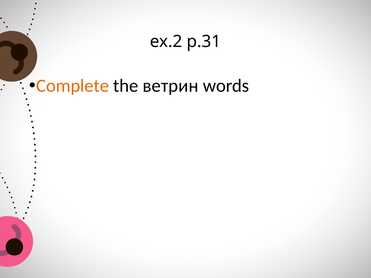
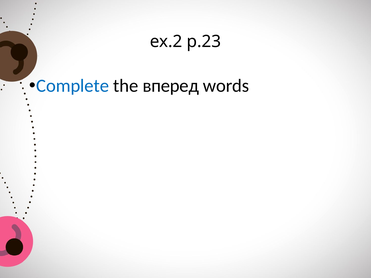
p.31: p.31 -> p.23
Complete colour: orange -> blue
ветрин: ветрин -> вперед
